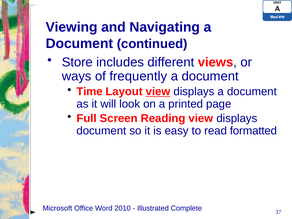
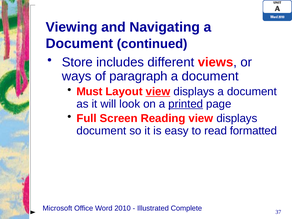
frequently: frequently -> paragraph
Time: Time -> Must
printed underline: none -> present
